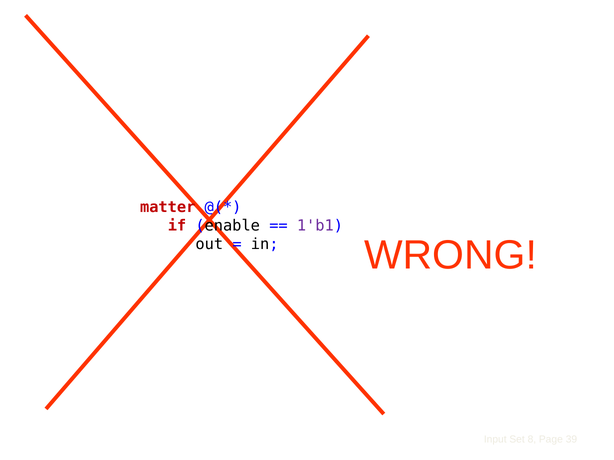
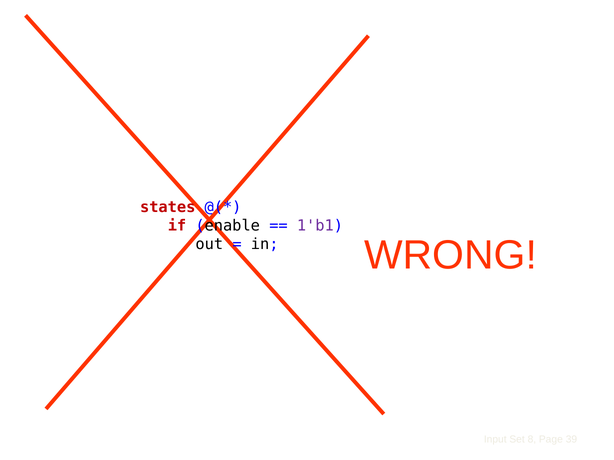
matter: matter -> states
